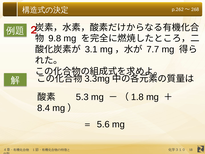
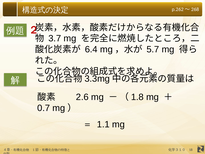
9.8: 9.8 -> 3.7
3.1: 3.1 -> 6.4
7.7: 7.7 -> 5.7
5.3: 5.3 -> 2.6
8.4: 8.4 -> 0.7
5.6: 5.6 -> 1.1
